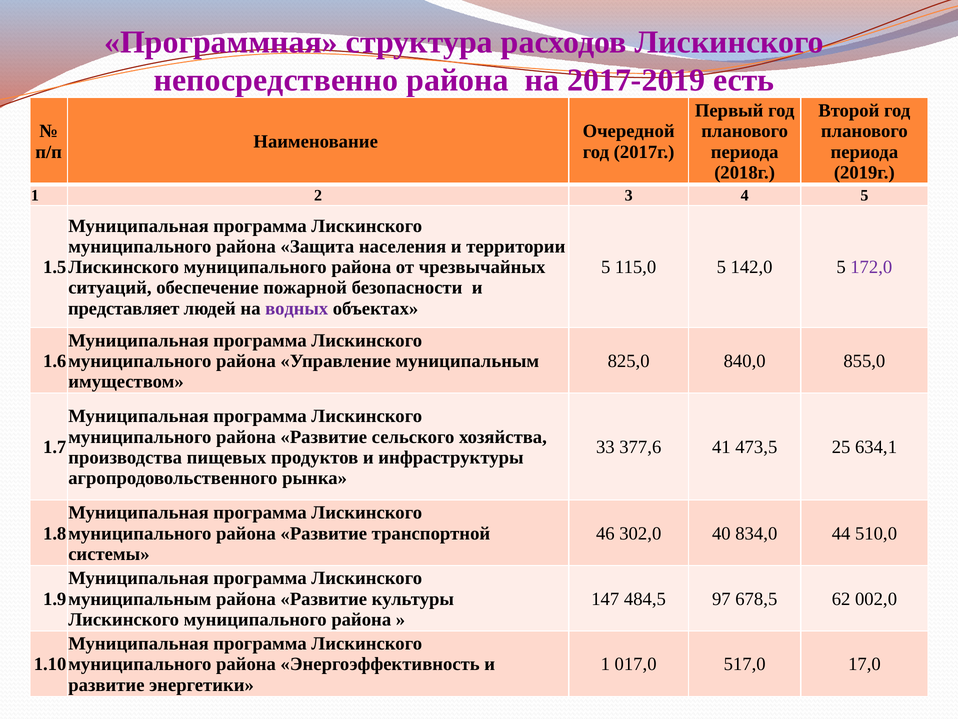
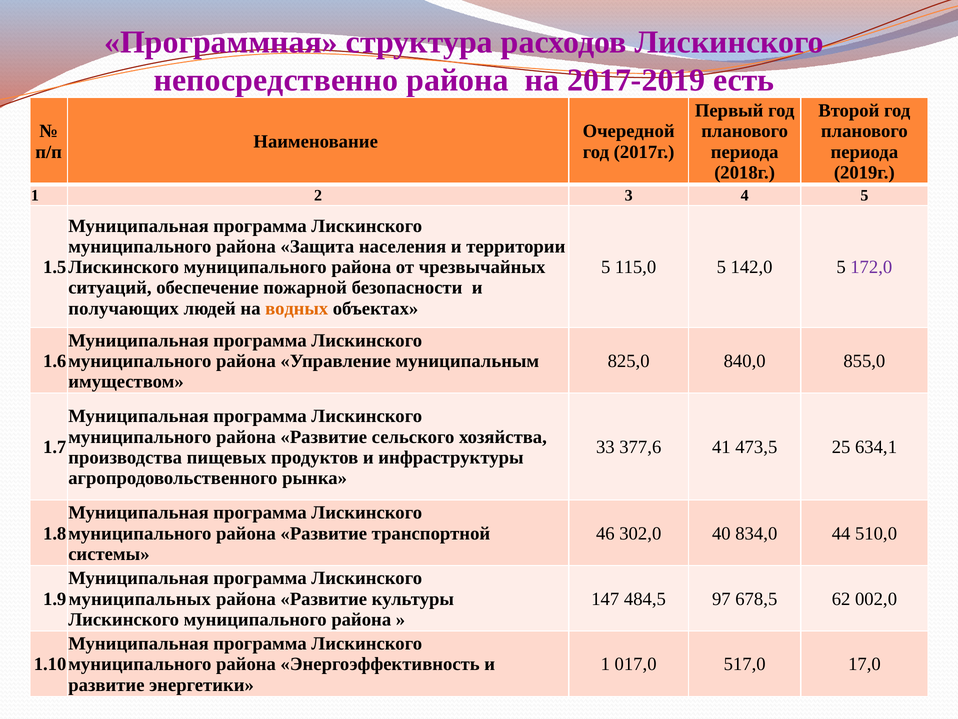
представляет: представляет -> получающих
водных colour: purple -> orange
муниципальным at (140, 598): муниципальным -> муниципальных
